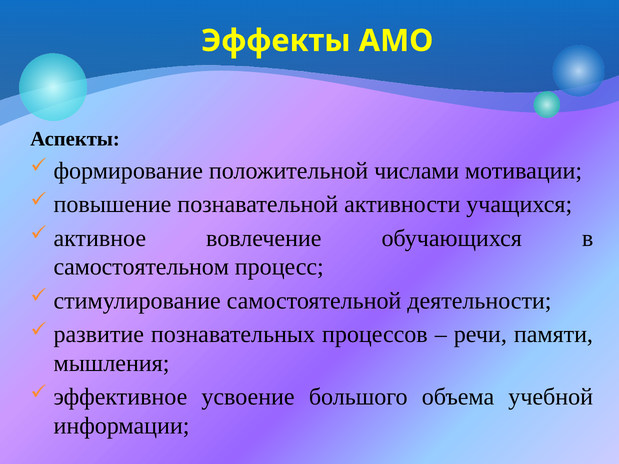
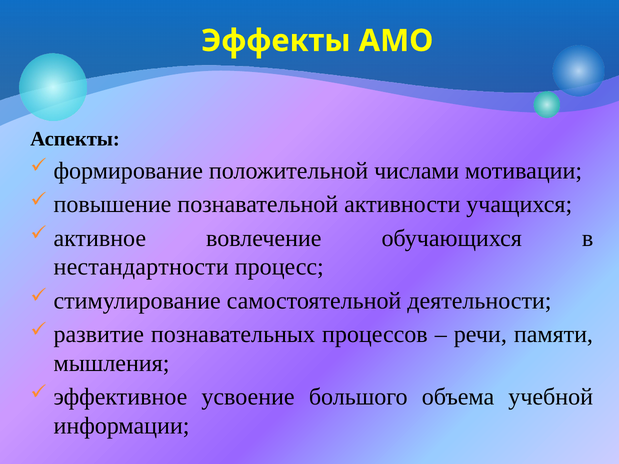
самостоятельном: самостоятельном -> нестандартности
